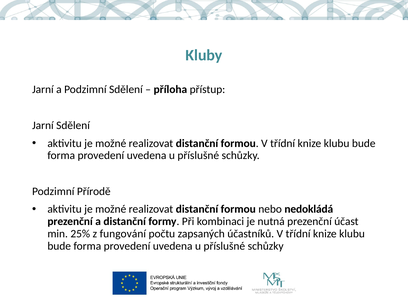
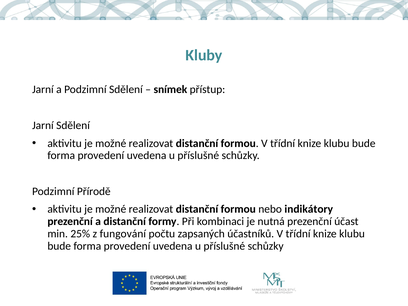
příloha: příloha -> snímek
nedokládá: nedokládá -> indikátory
